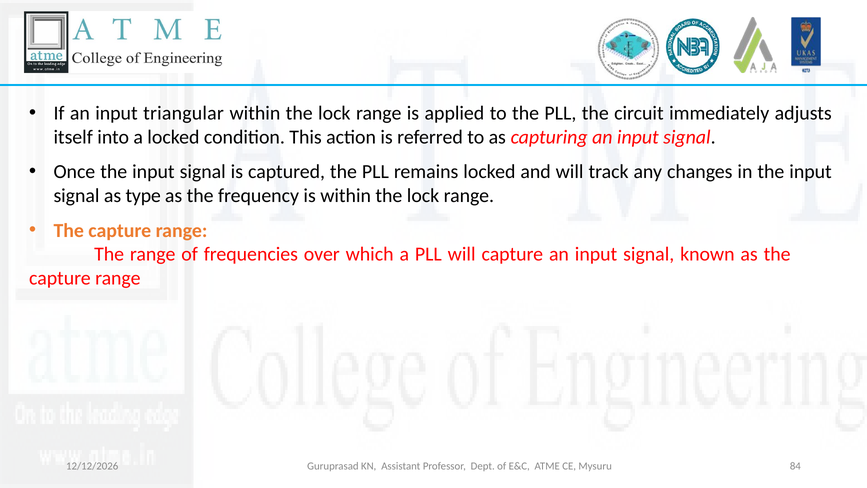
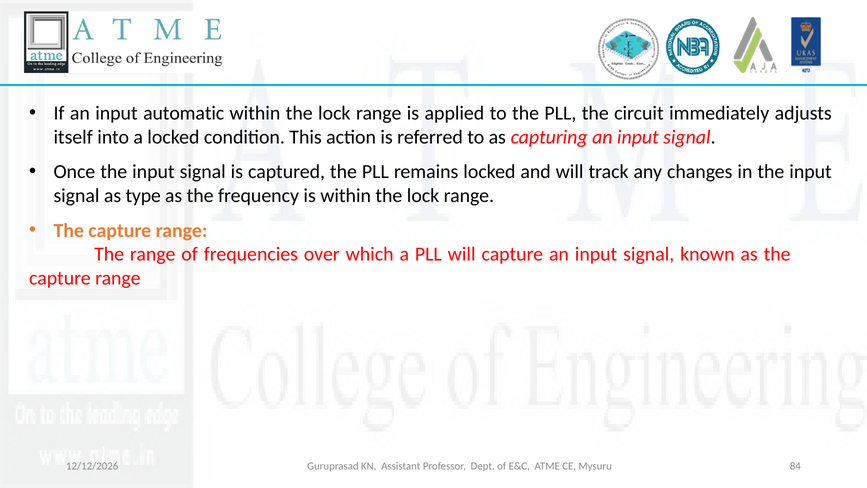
triangular: triangular -> automatic
